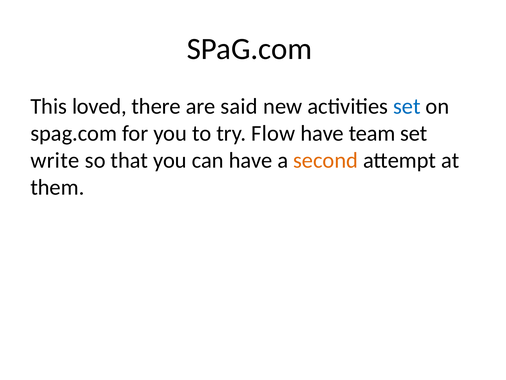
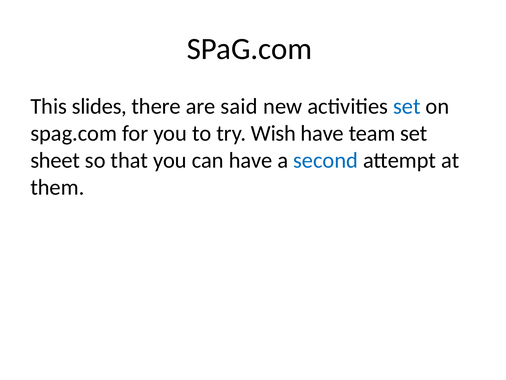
loved: loved -> slides
Flow: Flow -> Wish
write: write -> sheet
second colour: orange -> blue
